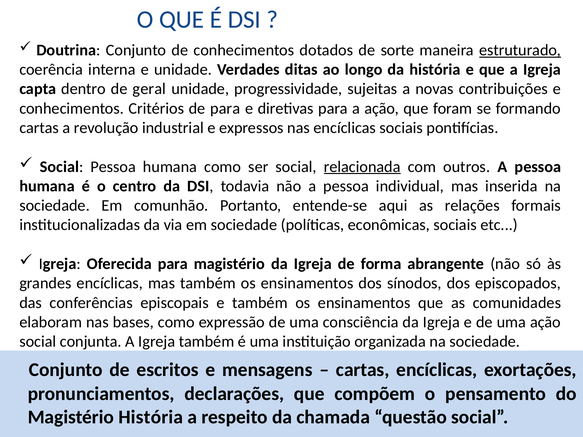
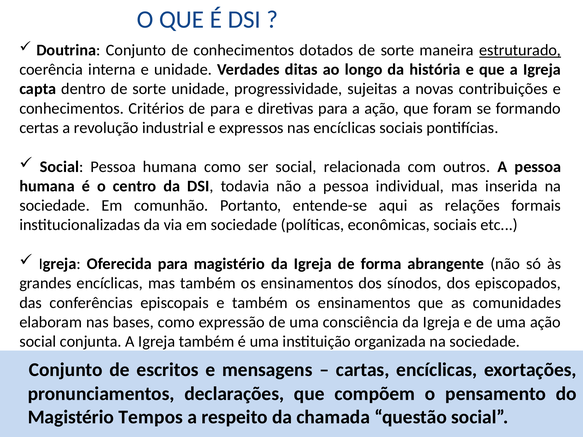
dentro de geral: geral -> sorte
cartas at (39, 128): cartas -> certas
relacionada underline: present -> none
Magistério História: História -> Tempos
